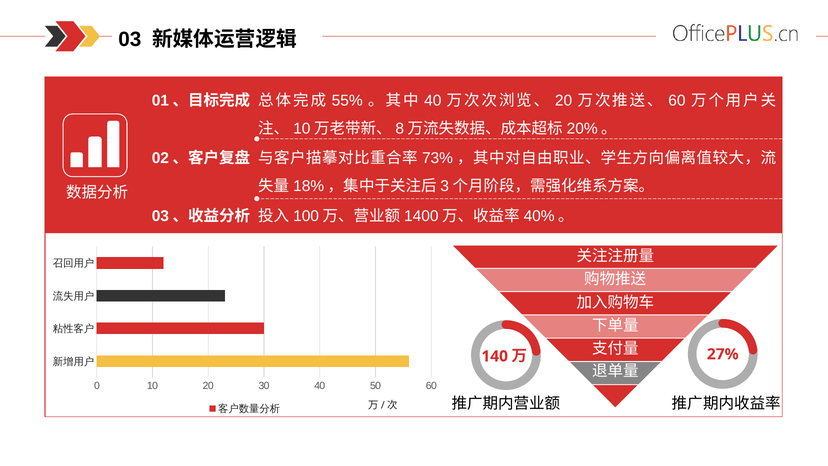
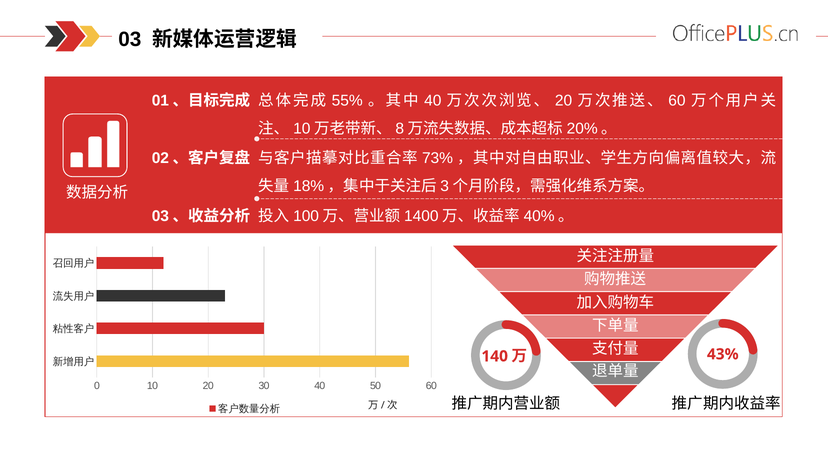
27%: 27% -> 43%
